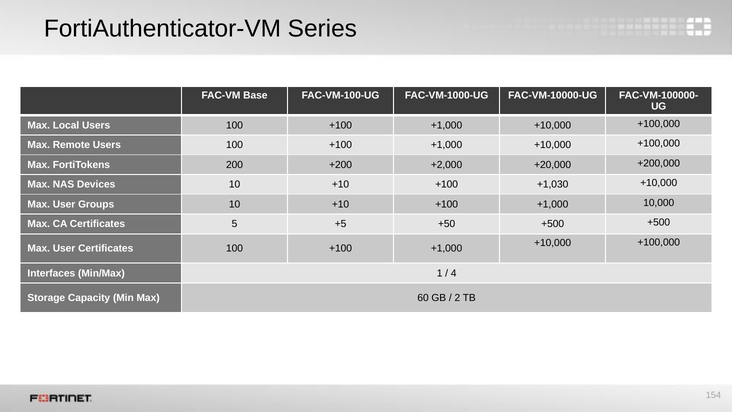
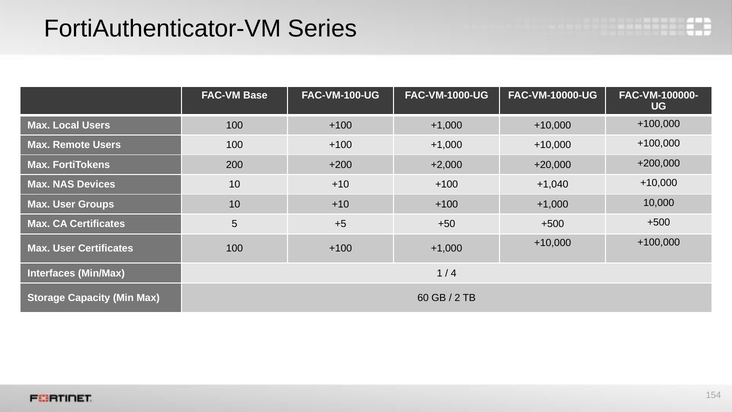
+1,030: +1,030 -> +1,040
